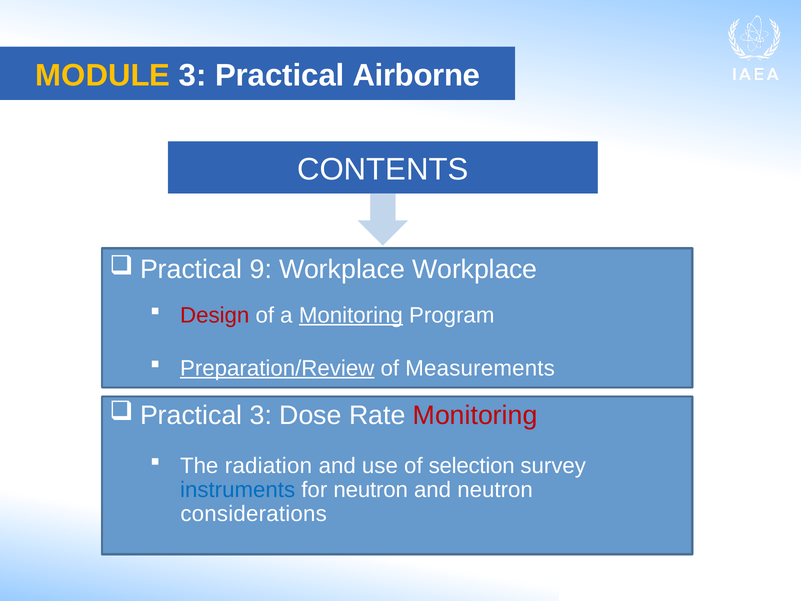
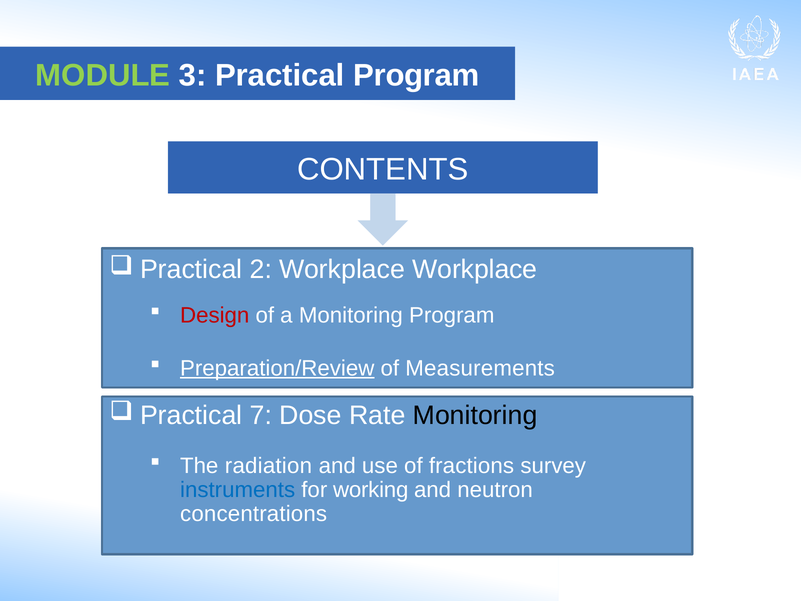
MODULE colour: yellow -> light green
Practical Airborne: Airborne -> Program
9: 9 -> 2
Monitoring at (351, 315) underline: present -> none
3 at (261, 415): 3 -> 7
Monitoring at (475, 415) colour: red -> black
selection: selection -> fractions
for neutron: neutron -> working
considerations: considerations -> concentrations
